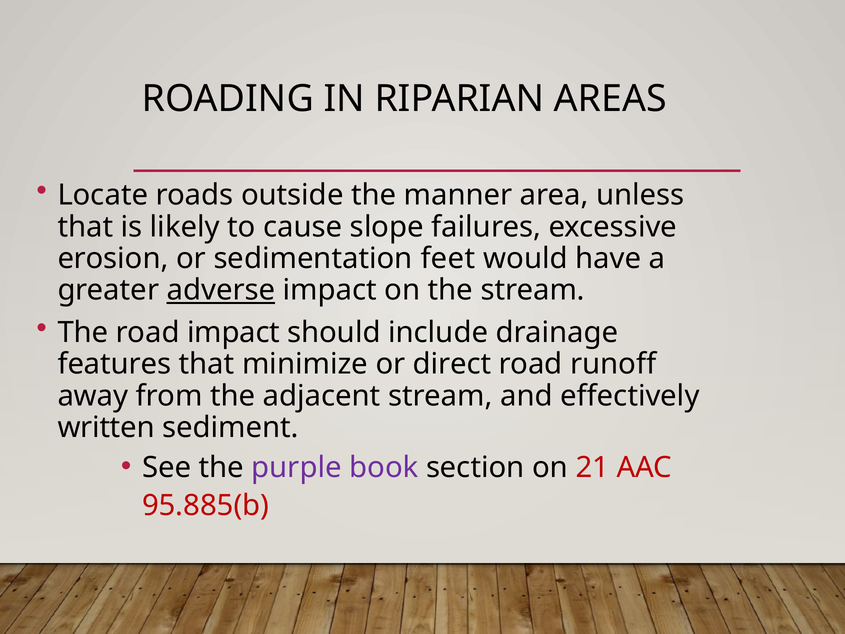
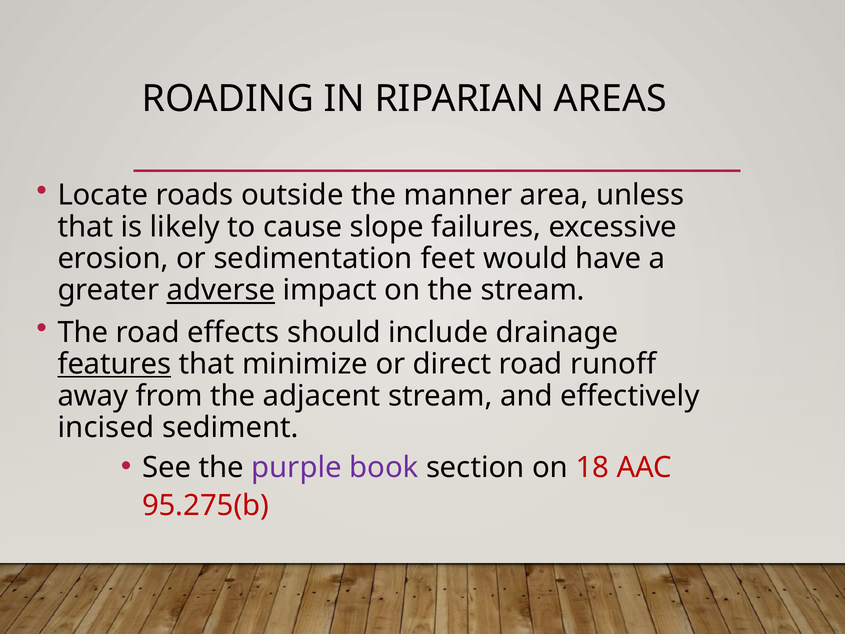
road impact: impact -> effects
features underline: none -> present
written: written -> incised
21: 21 -> 18
95.885(b: 95.885(b -> 95.275(b
